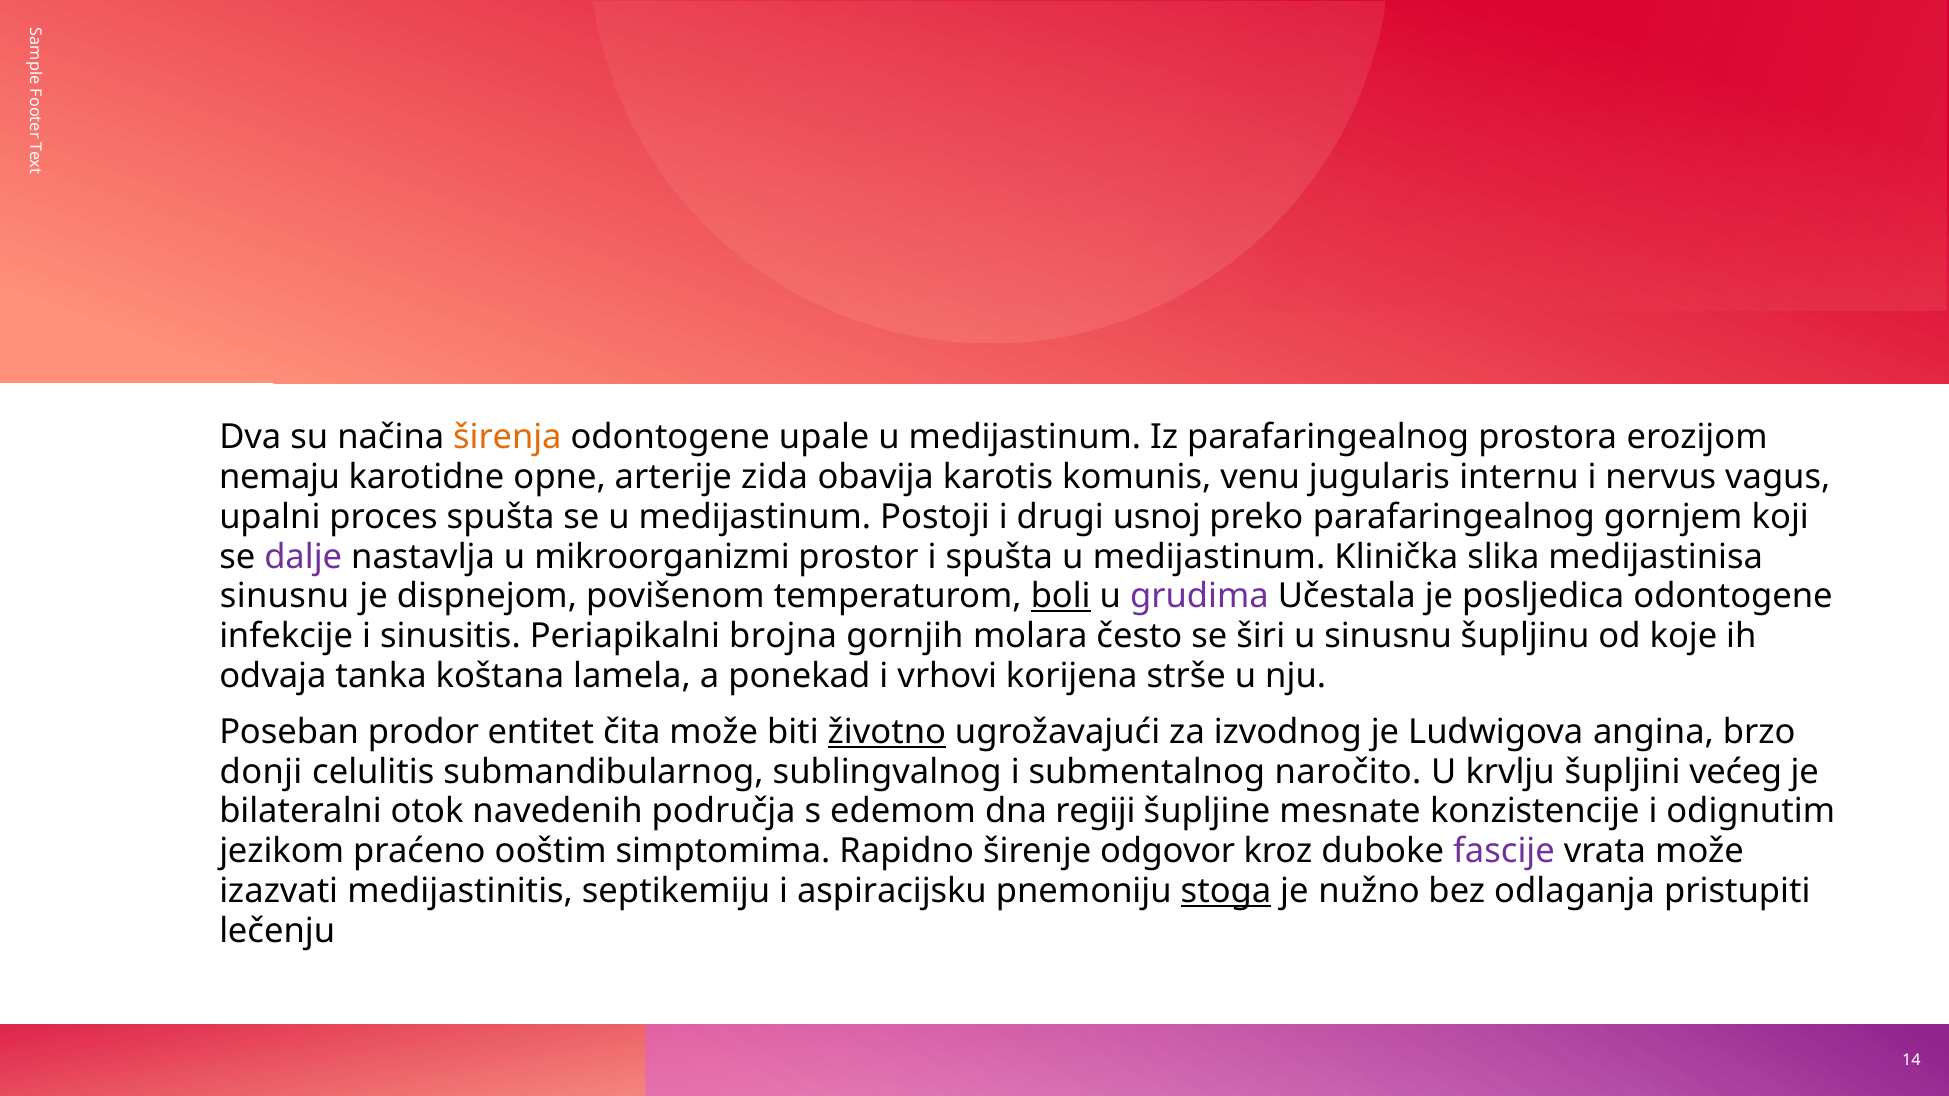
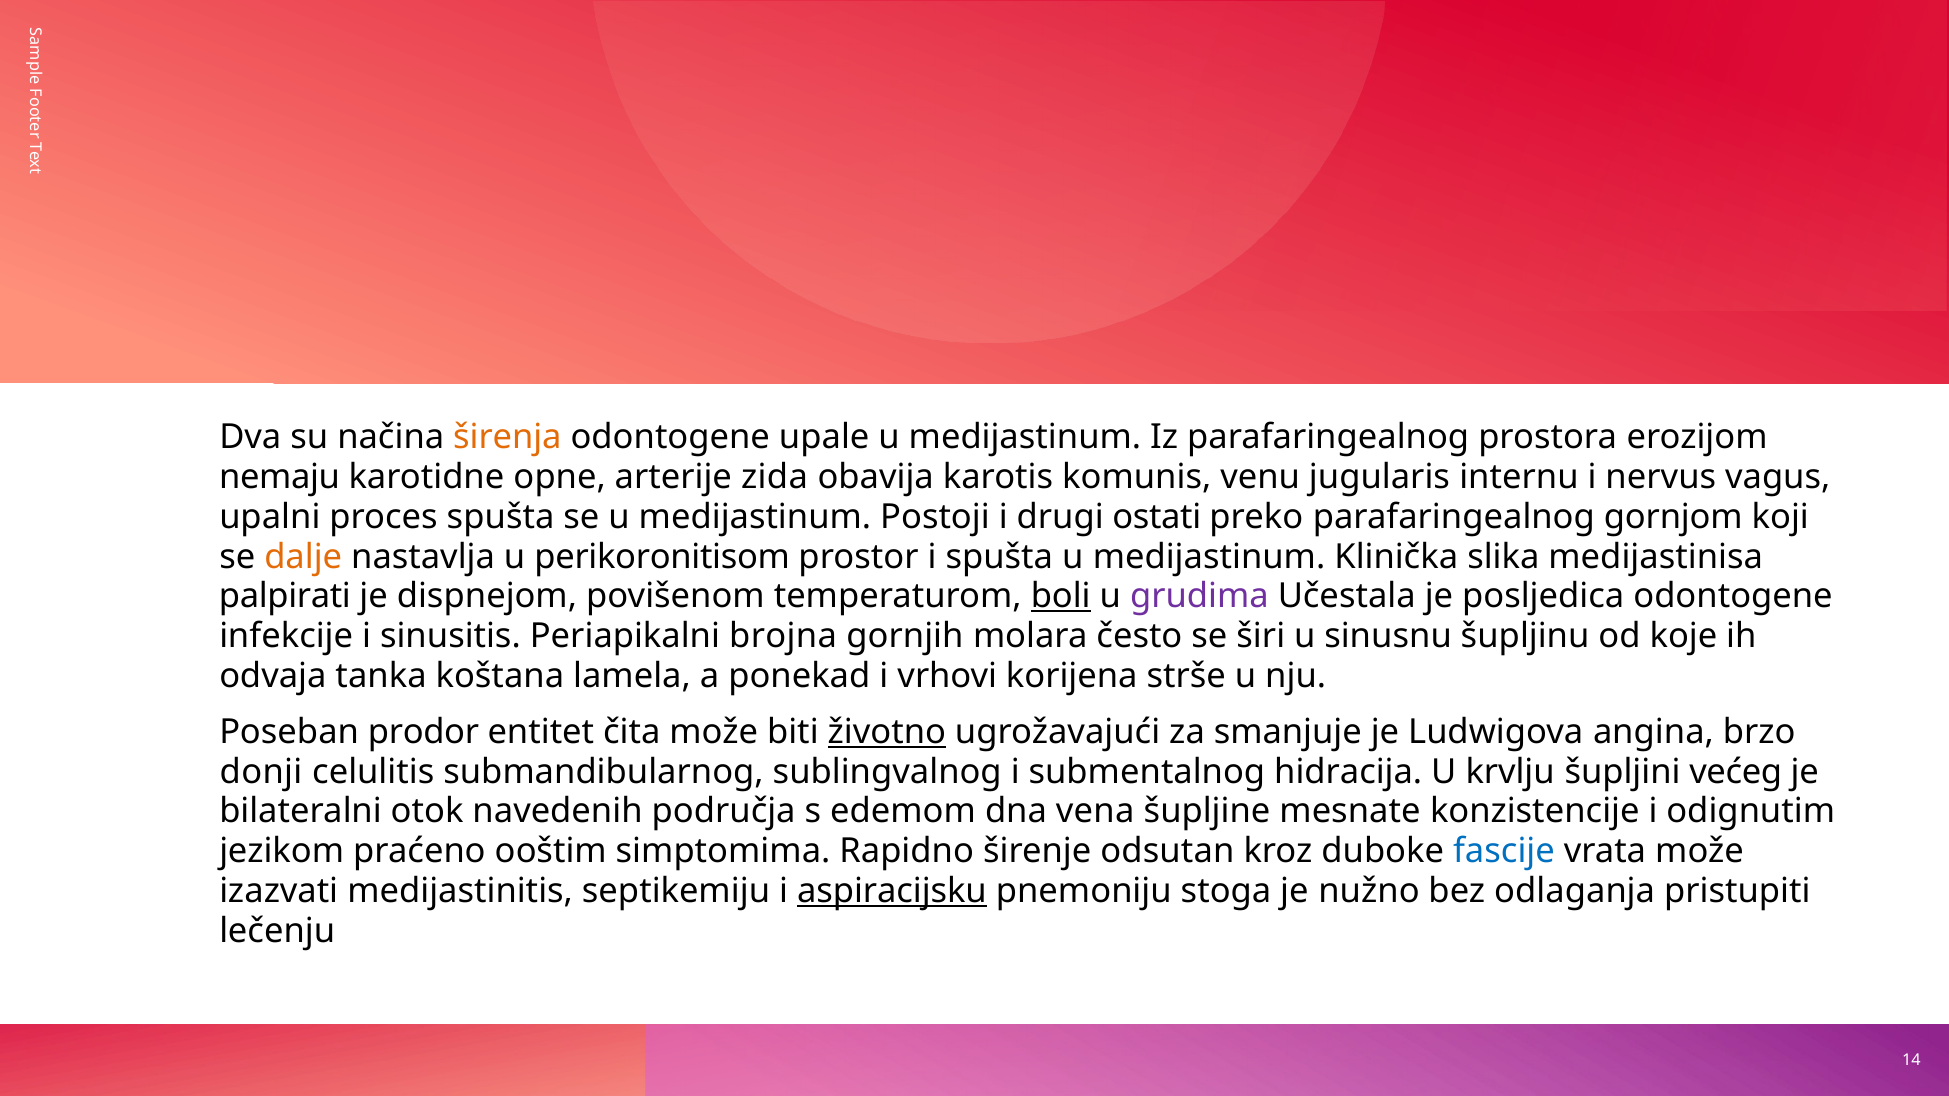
usnoj: usnoj -> ostati
gornjem: gornjem -> gornjom
dalje colour: purple -> orange
mikroorganizmi: mikroorganizmi -> perikoronitisom
sinusnu at (285, 597): sinusnu -> palpirati
izvodnog: izvodnog -> smanjuje
naročito: naročito -> hidracija
regiji: regiji -> vena
odgovor: odgovor -> odsutan
fascije colour: purple -> blue
aspiracijsku underline: none -> present
stoga underline: present -> none
